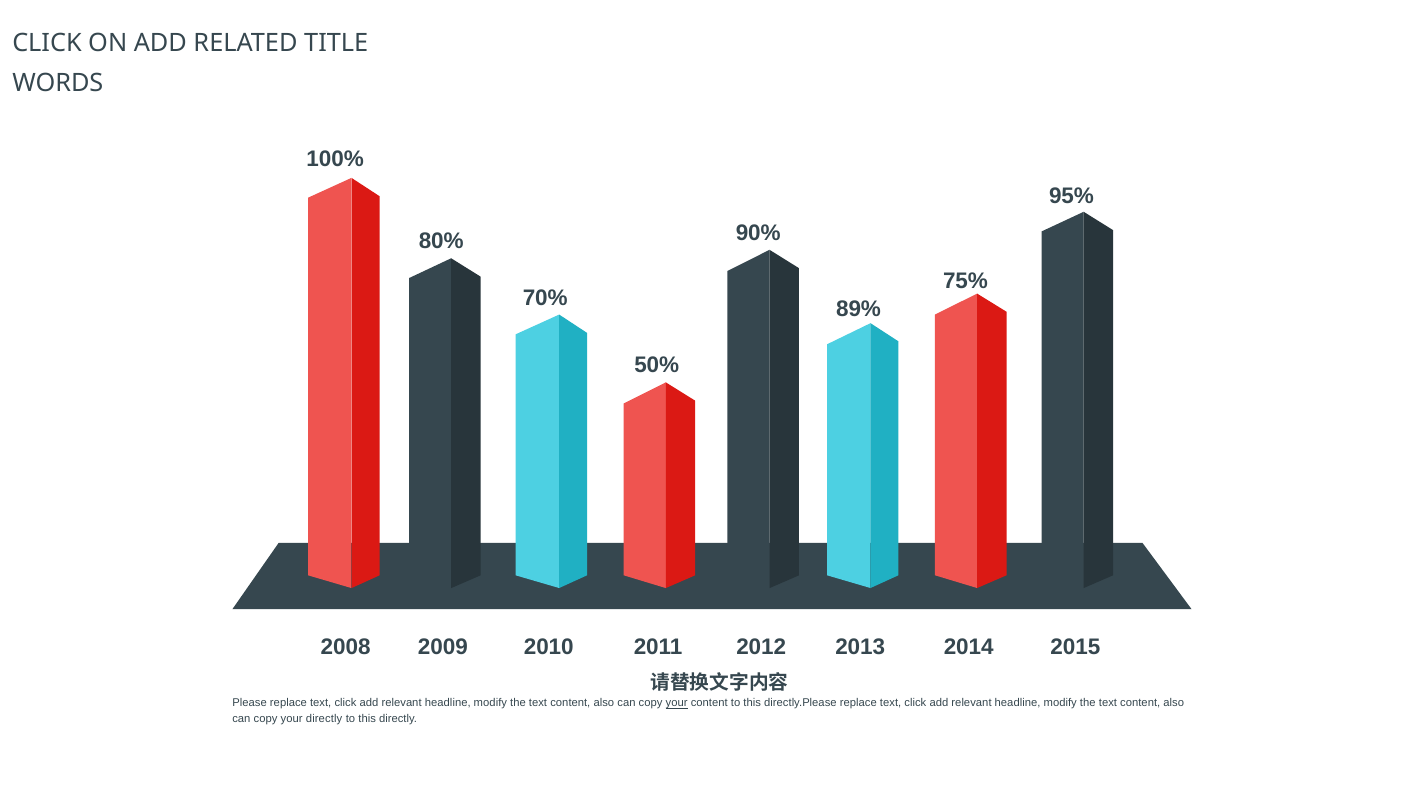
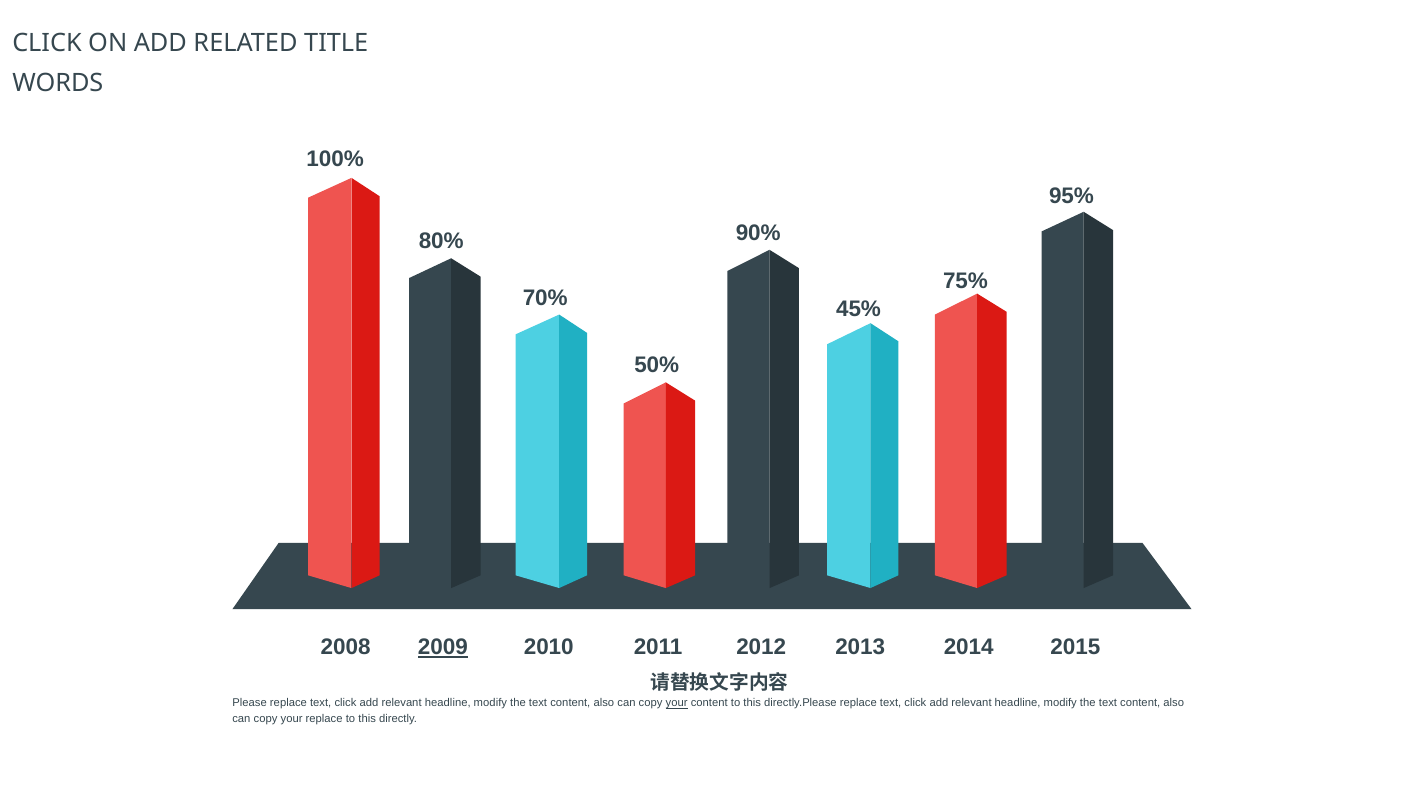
89%: 89% -> 45%
2009 underline: none -> present
your directly: directly -> replace
